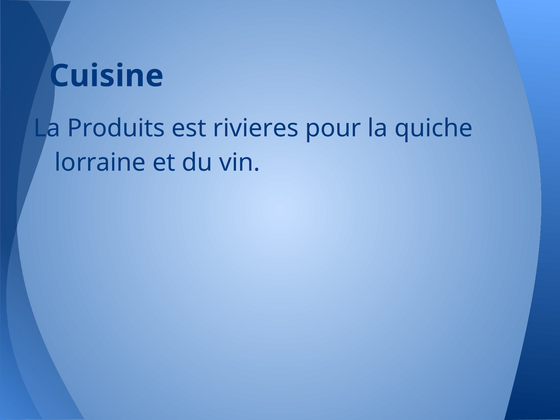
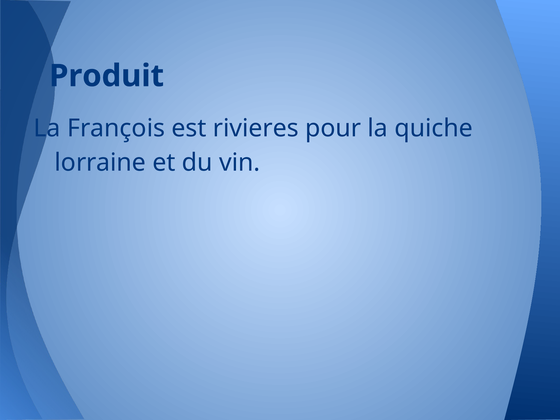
Cuisine: Cuisine -> Produit
Produits: Produits -> François
